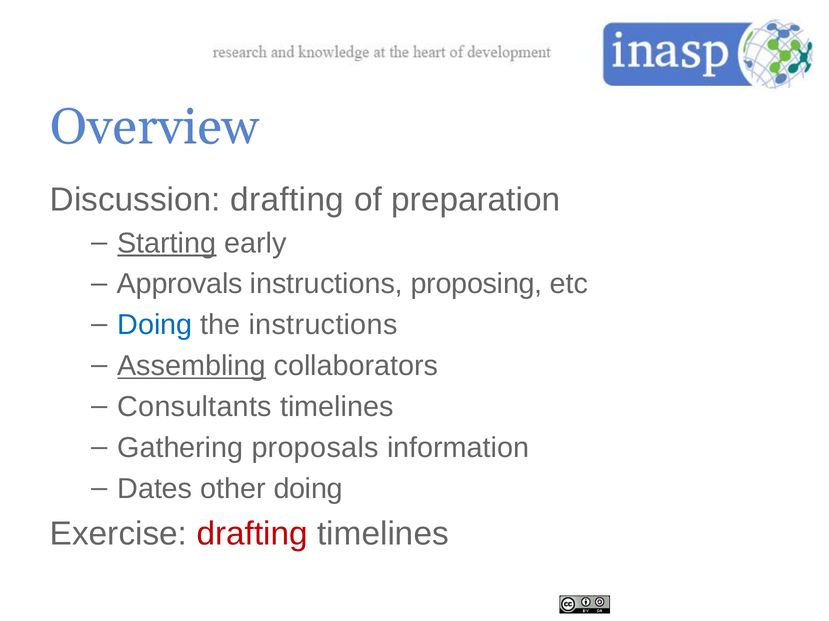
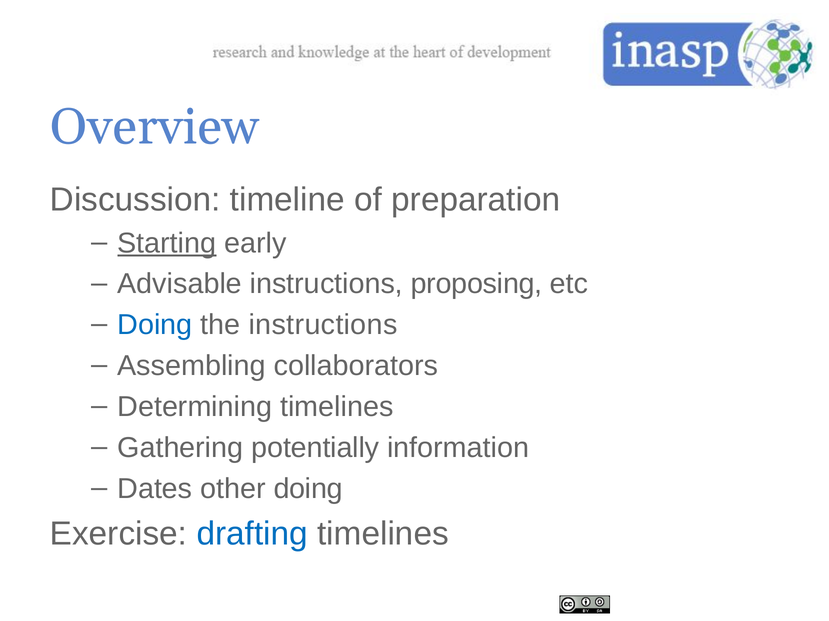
Discussion drafting: drafting -> timeline
Approvals: Approvals -> Advisable
Assembling underline: present -> none
Consultants: Consultants -> Determining
proposals: proposals -> potentially
drafting at (252, 534) colour: red -> blue
